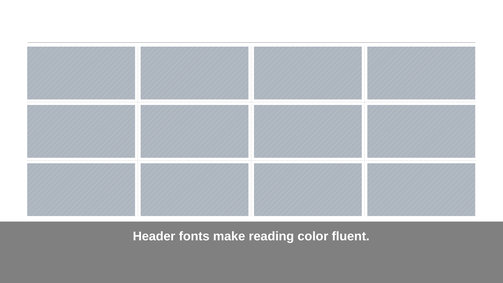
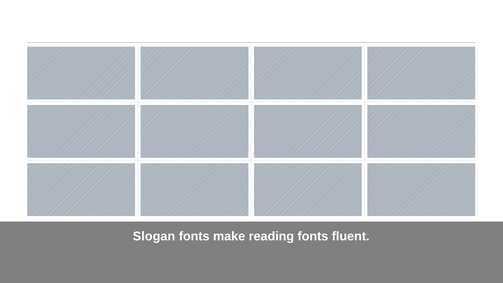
Header: Header -> Slogan
reading color: color -> fonts
